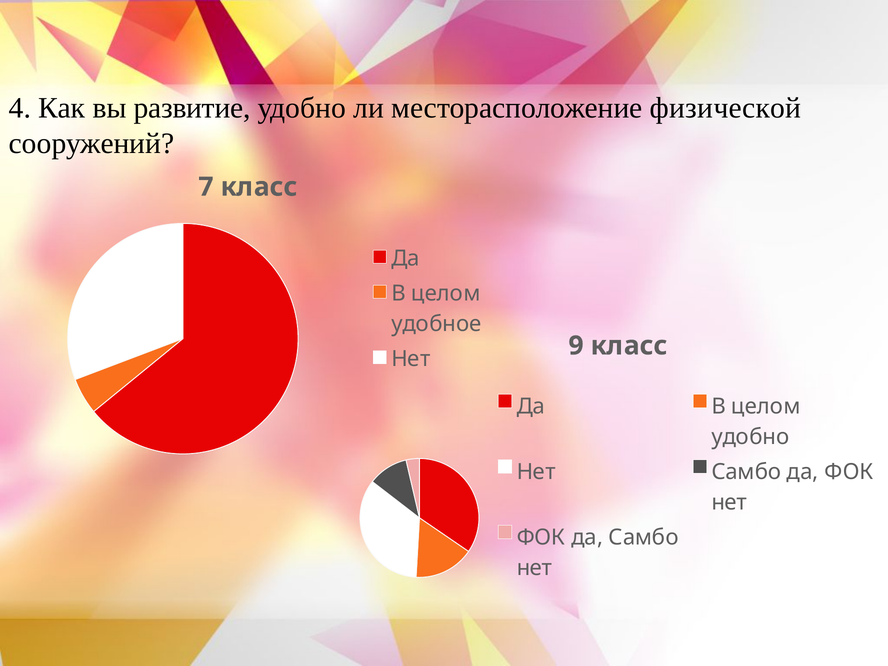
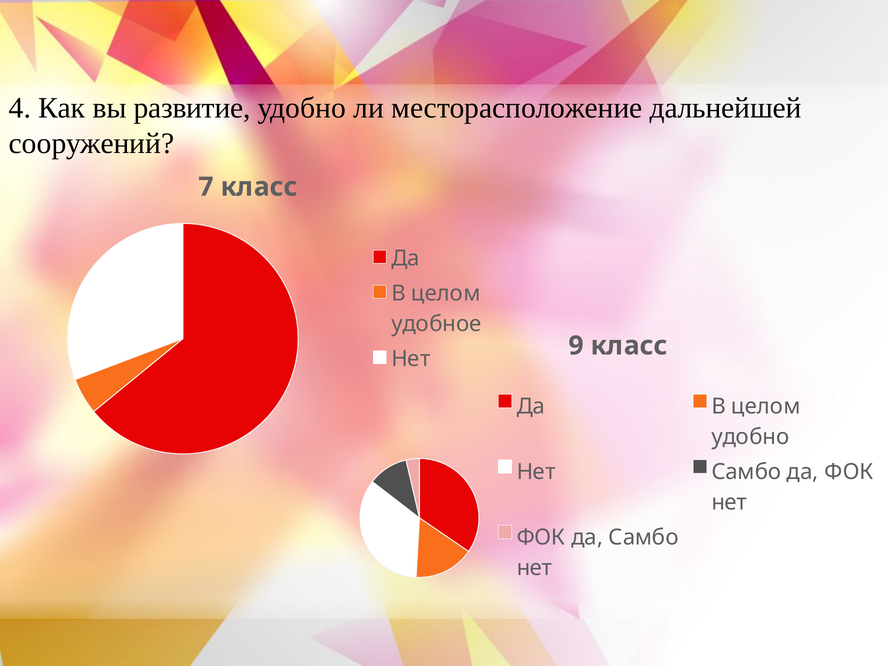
физической: физической -> дальнейшей
